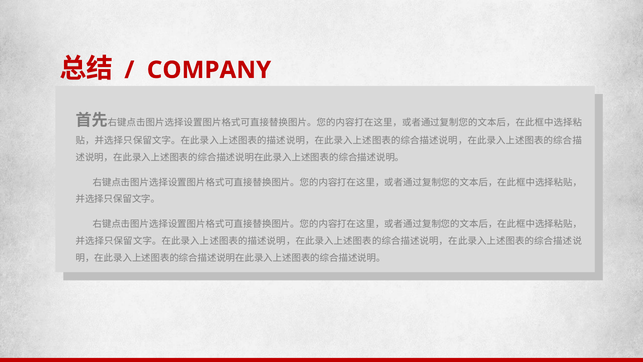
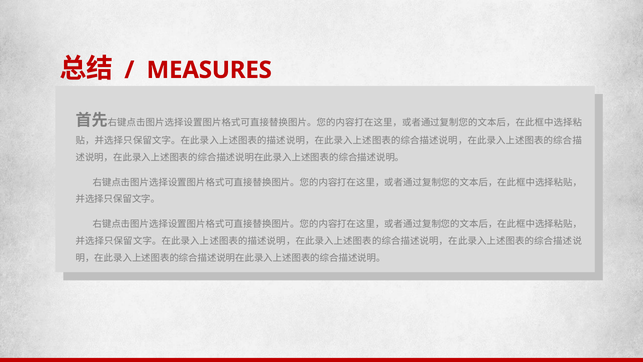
COMPANY: COMPANY -> MEASURES
